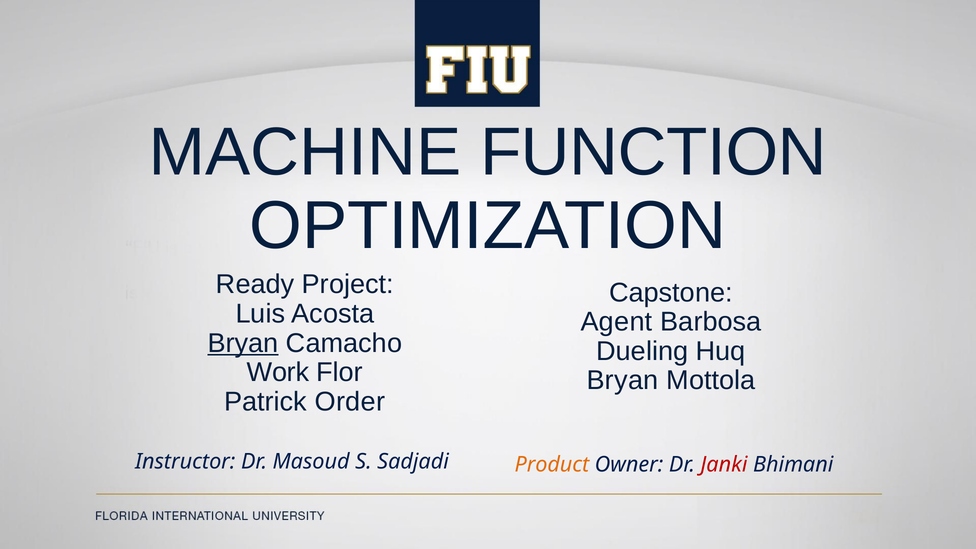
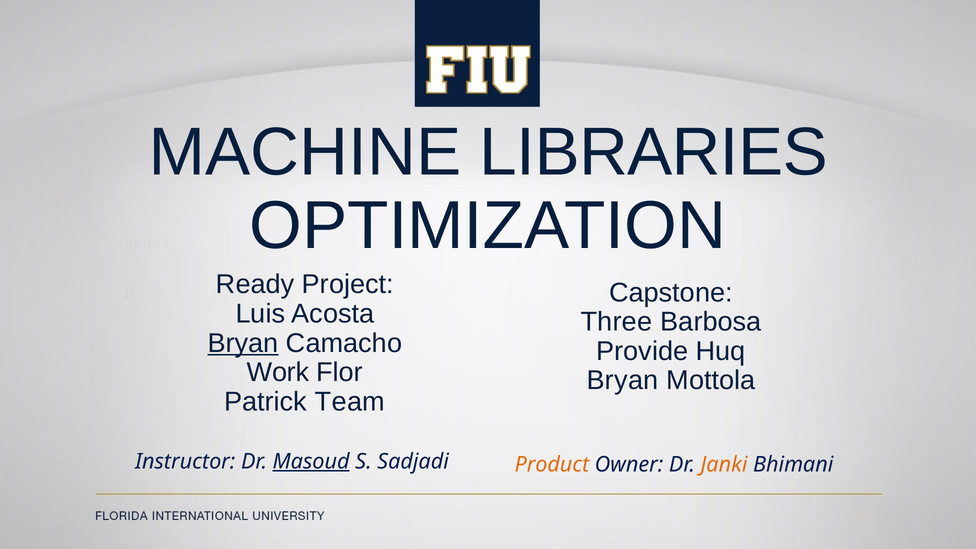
FUNCTION: FUNCTION -> LIBRARIES
Agent: Agent -> Three
Dueling: Dueling -> Provide
Order: Order -> Team
Masoud underline: none -> present
Janki colour: red -> orange
